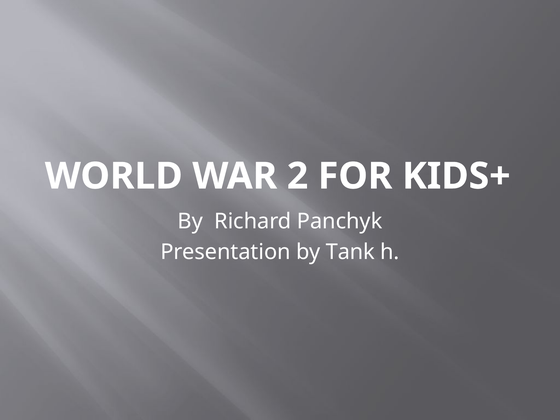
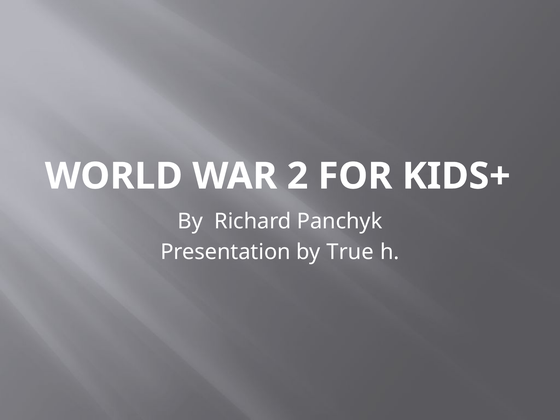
Tank: Tank -> True
